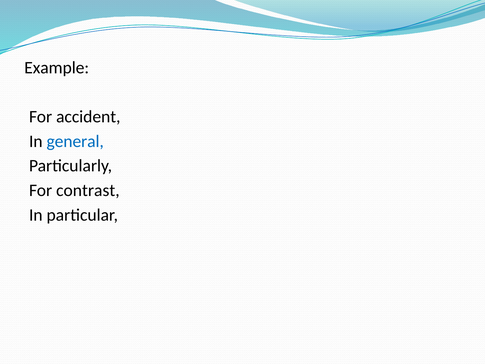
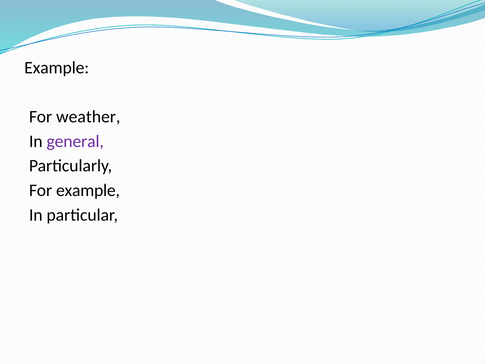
accident: accident -> weather
general colour: blue -> purple
For contrast: contrast -> example
